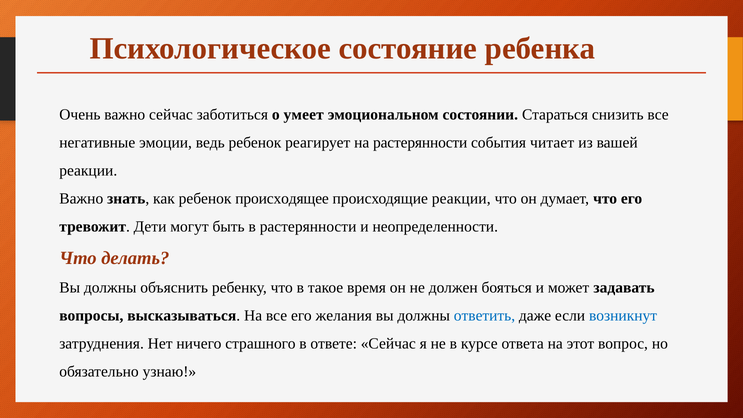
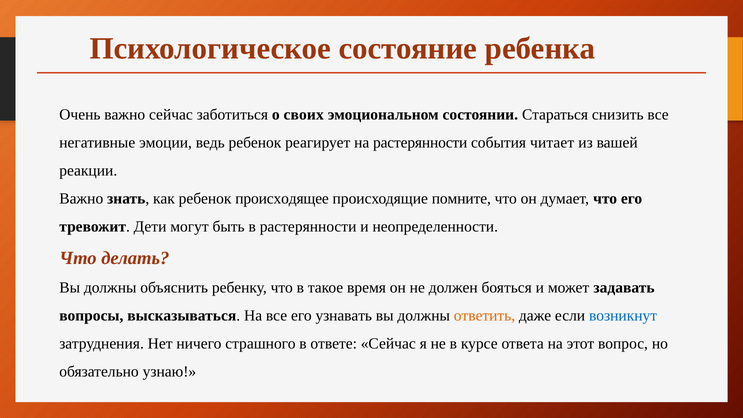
умеет: умеет -> своих
происходящие реакции: реакции -> помните
желания: желания -> узнавать
ответить colour: blue -> orange
